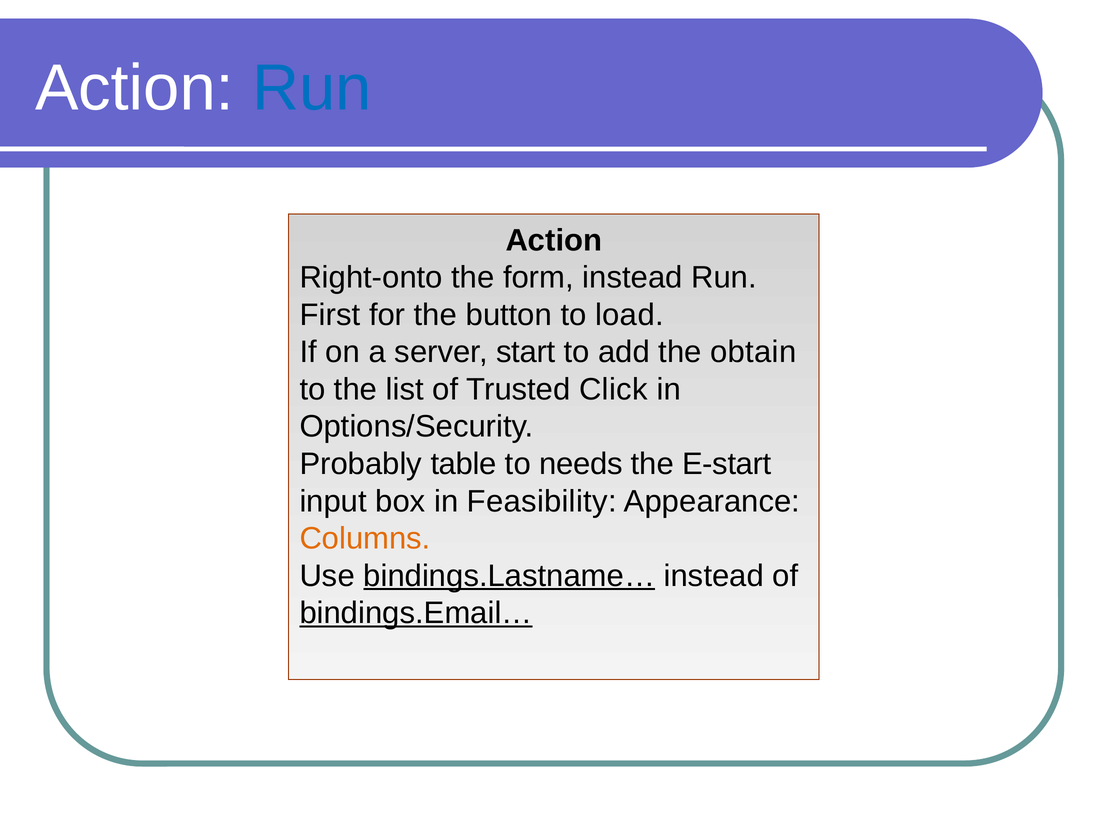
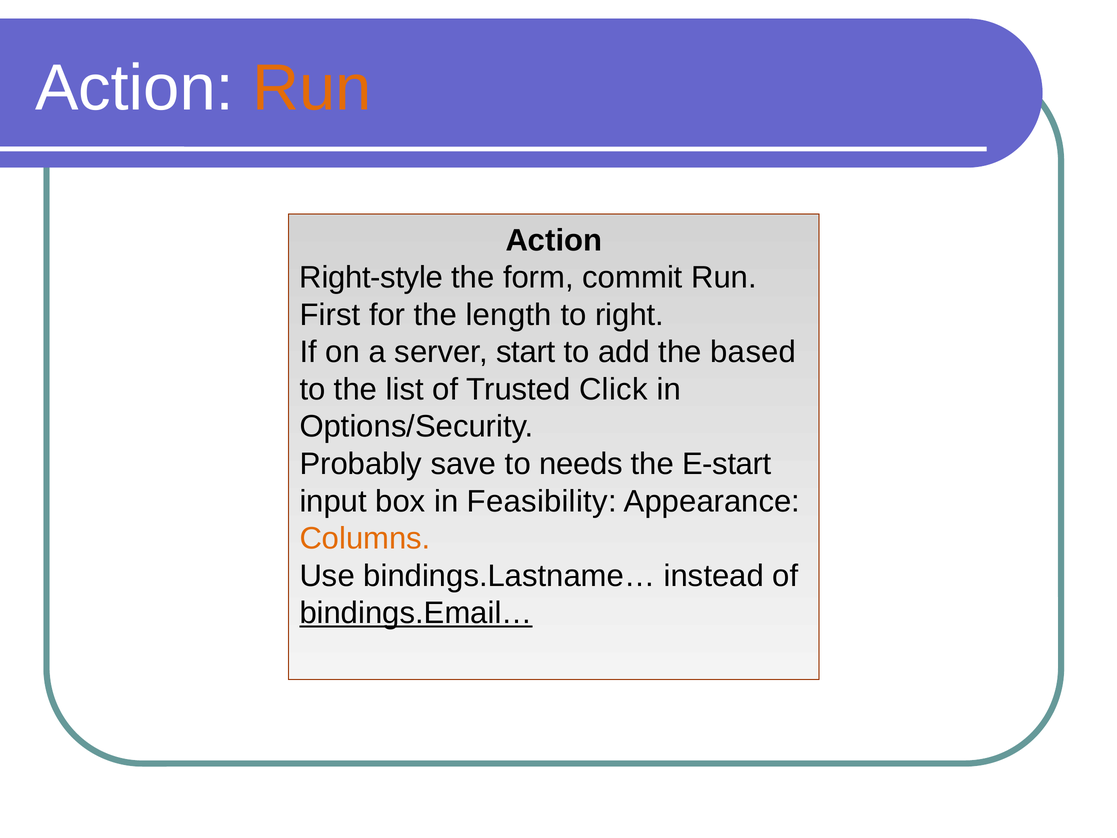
Run at (312, 88) colour: blue -> orange
Right-onto: Right-onto -> Right-style
form instead: instead -> commit
button: button -> length
load: load -> right
obtain: obtain -> based
table: table -> save
bindings.Lastname… underline: present -> none
